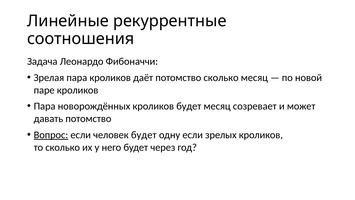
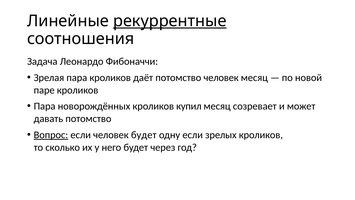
рекуррентные underline: none -> present
потомство сколько: сколько -> человек
кроликов будет: будет -> купил
